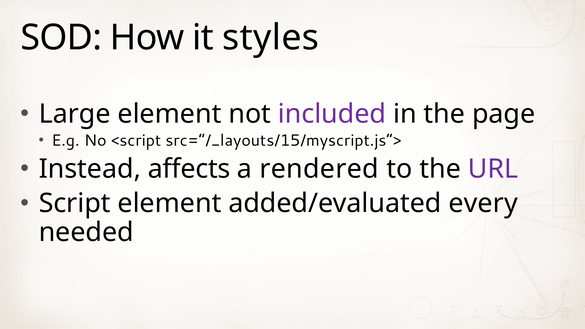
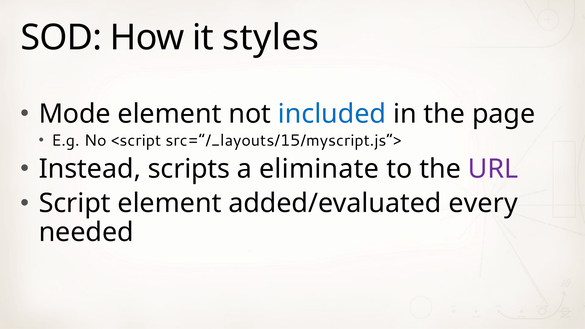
Large: Large -> Mode
included colour: purple -> blue
affects: affects -> scripts
rendered: rendered -> eliminate
